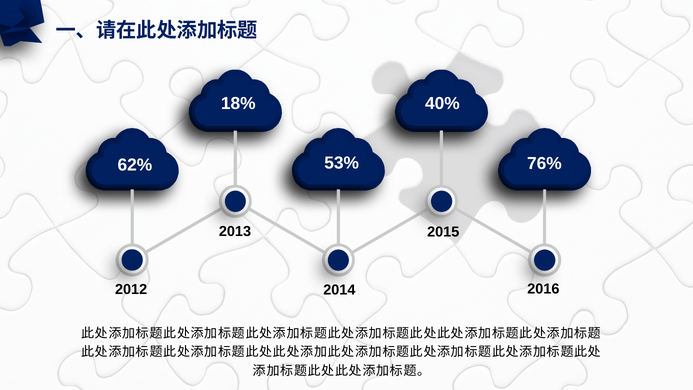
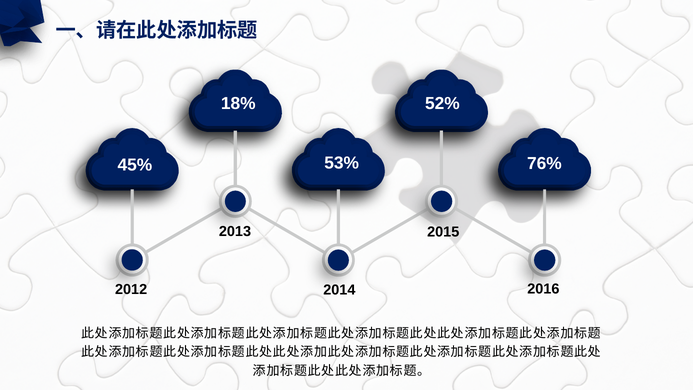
40%: 40% -> 52%
62%: 62% -> 45%
